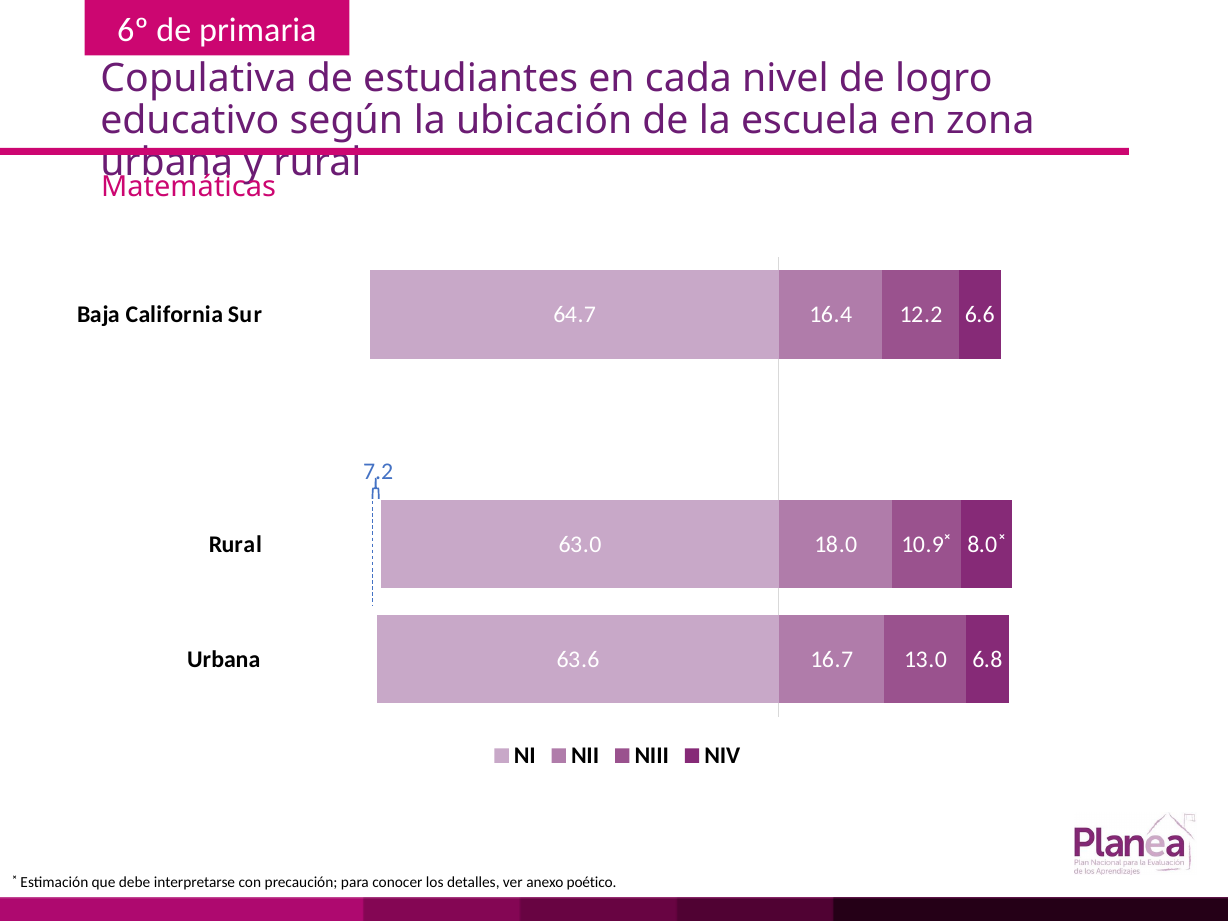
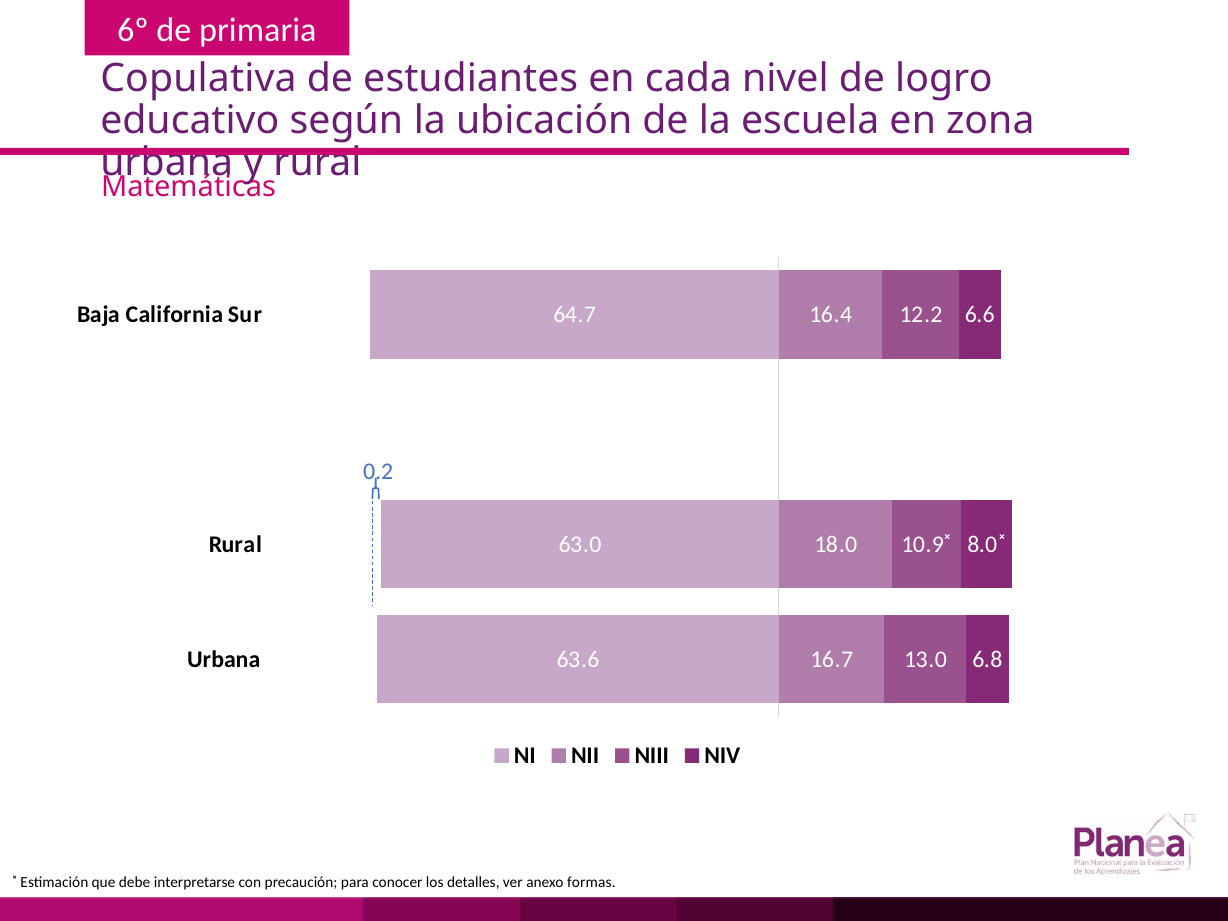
7.2: 7.2 -> 0.2
poético: poético -> formas
